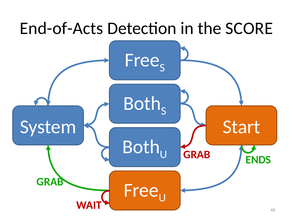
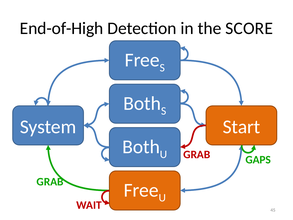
End-of-Acts: End-of-Acts -> End-of-High
ENDS: ENDS -> GAPS
